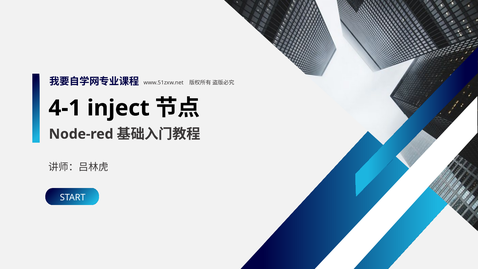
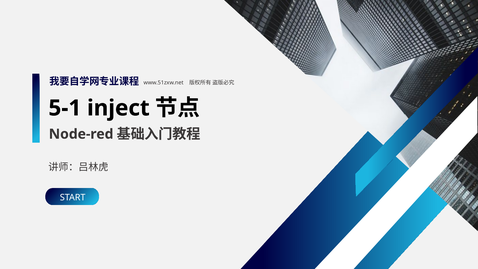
4-1: 4-1 -> 5-1
